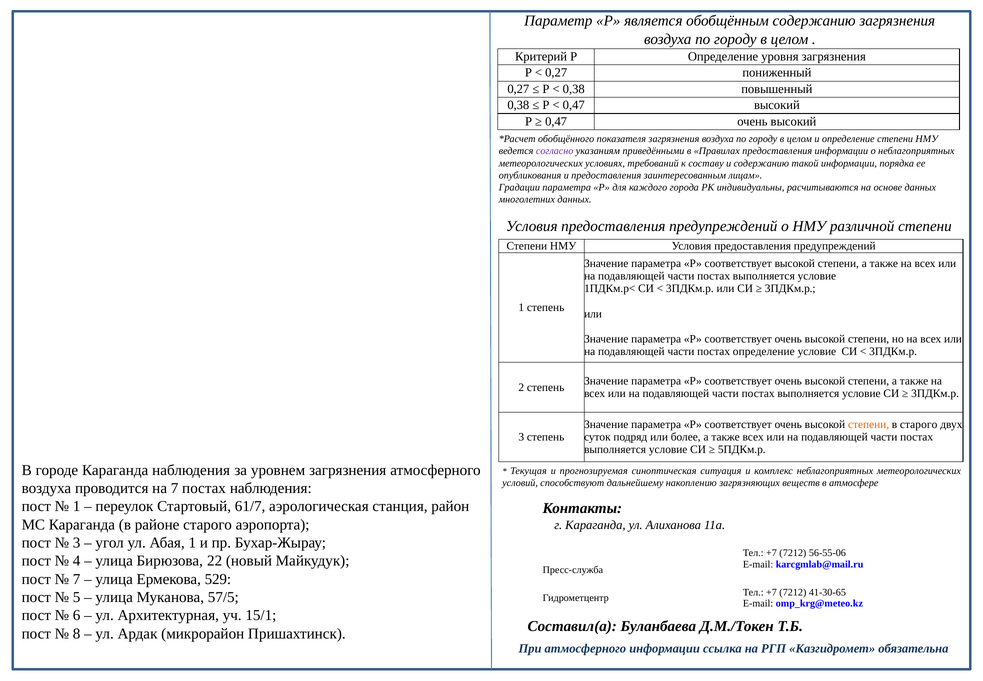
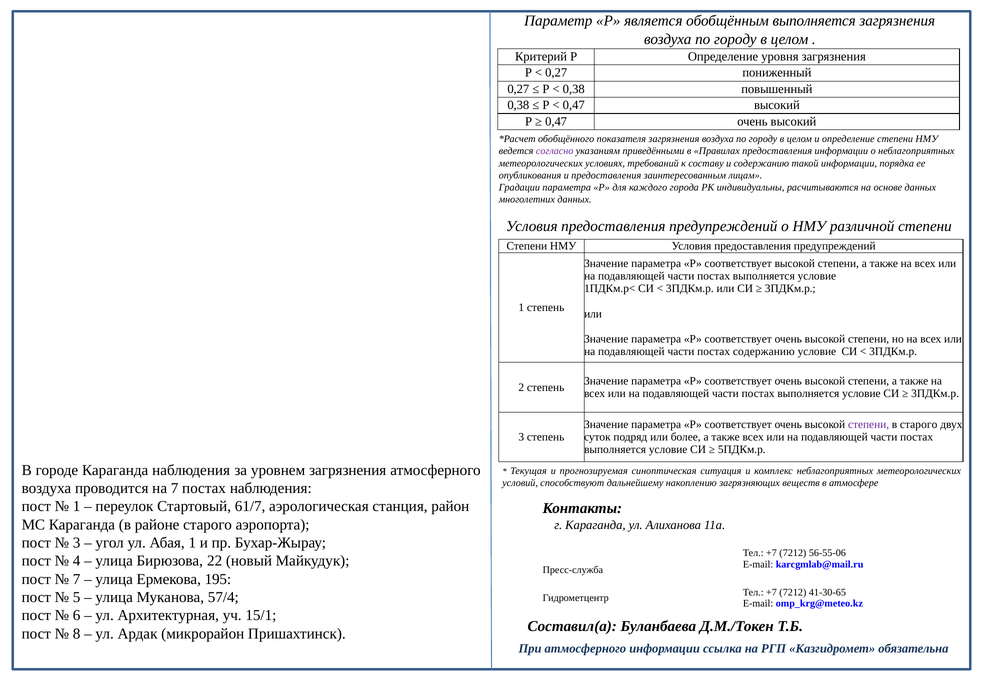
обобщённым содержанию: содержанию -> выполняется
постах определение: определение -> содержанию
степени at (869, 424) colour: orange -> purple
529: 529 -> 195
57/5: 57/5 -> 57/4
